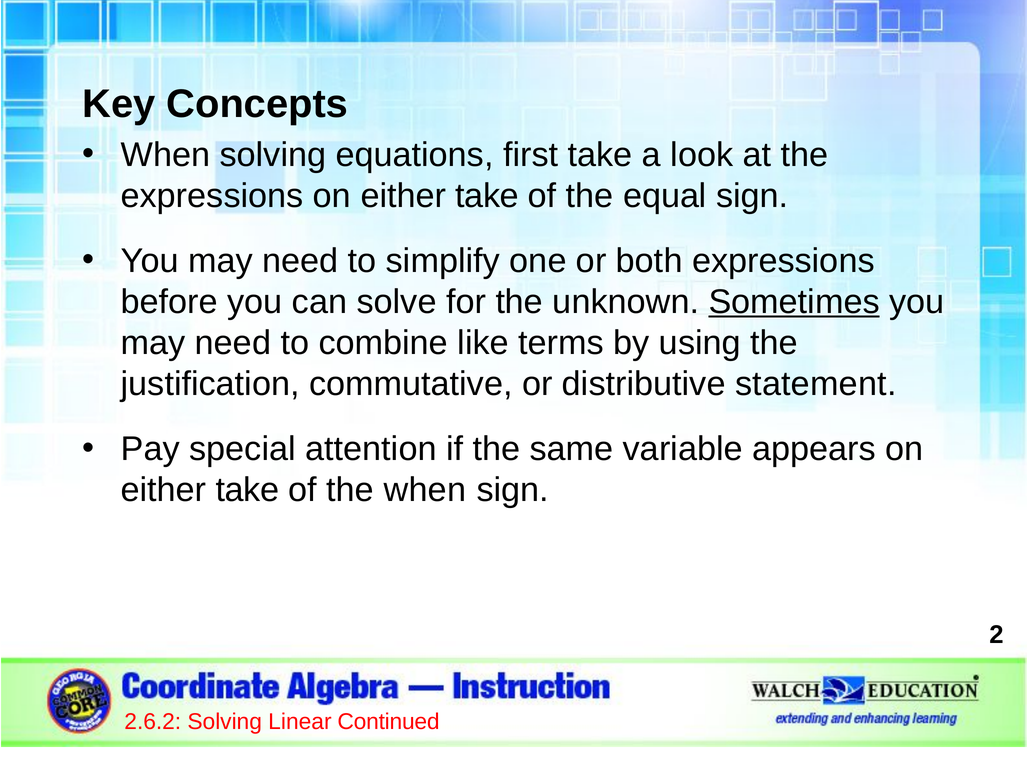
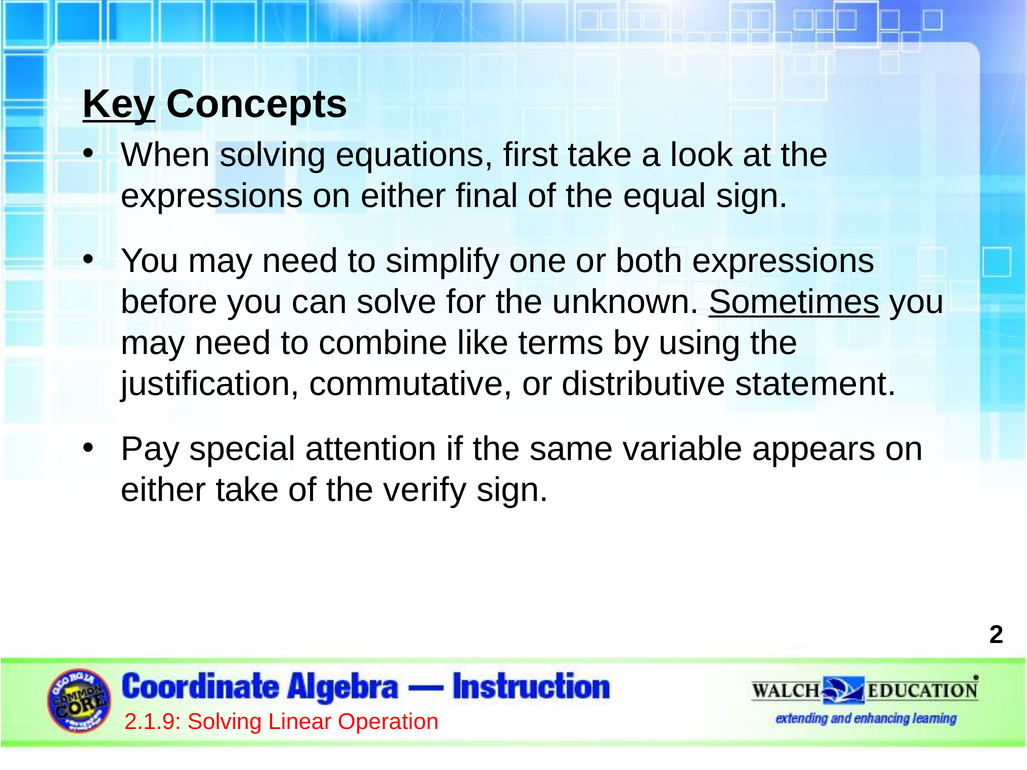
Key underline: none -> present
expressions on either take: take -> final
the when: when -> verify
2.6.2: 2.6.2 -> 2.1.9
Continued: Continued -> Operation
